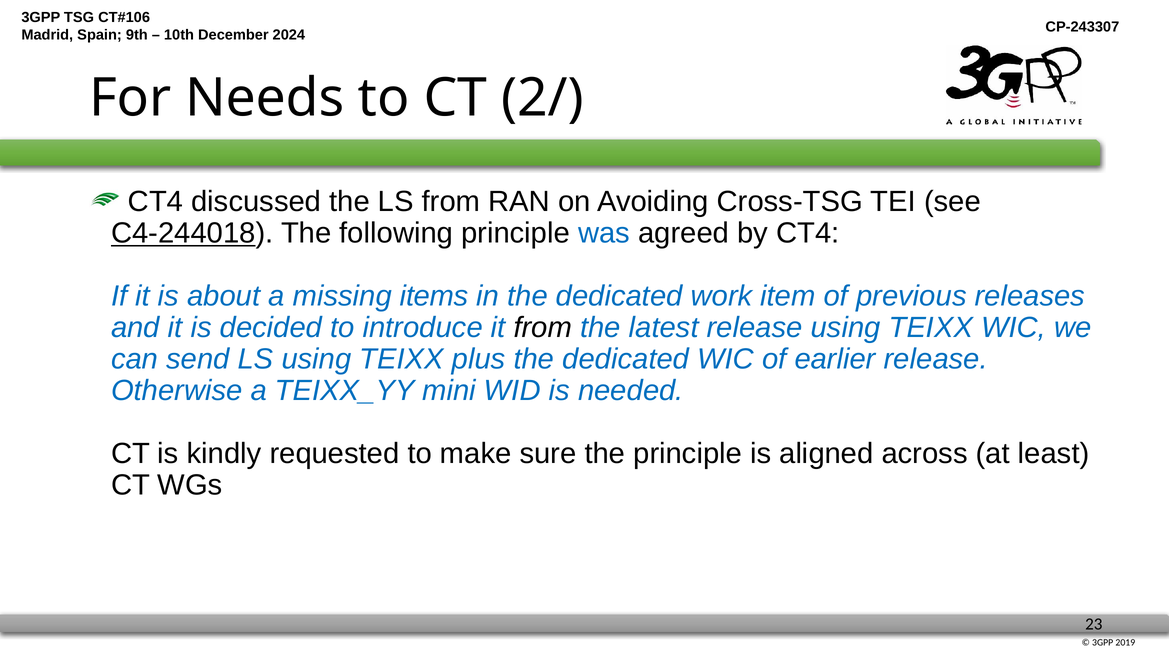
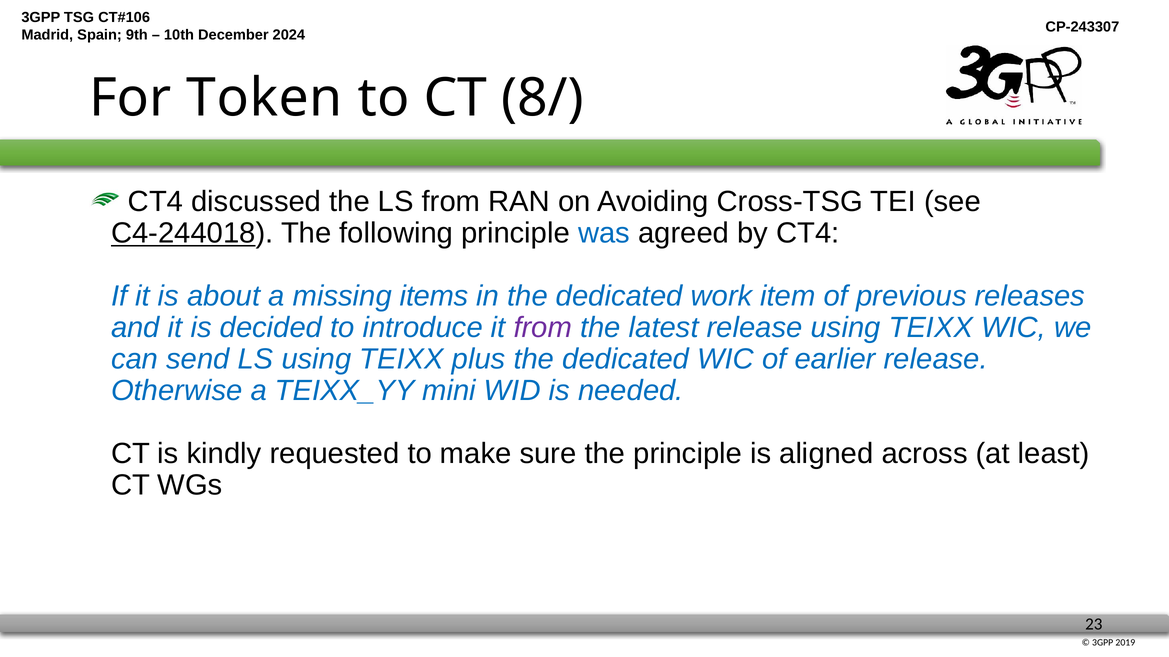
Needs: Needs -> Token
2/: 2/ -> 8/
from at (543, 328) colour: black -> purple
